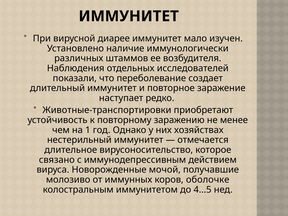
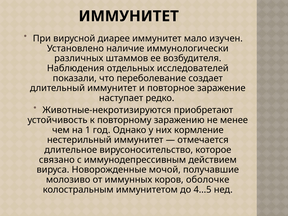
Животные-транспортировки: Животные-транспортировки -> Животные-некротизируются
хозяйствах: хозяйствах -> кормление
